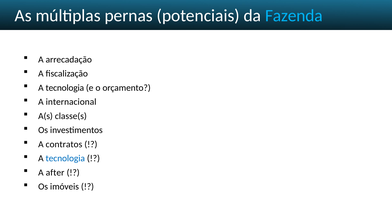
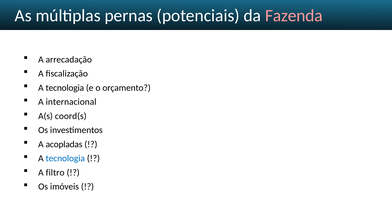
Fazenda colour: light blue -> pink
classe(s: classe(s -> coord(s
contratos: contratos -> acopladas
after: after -> filtro
